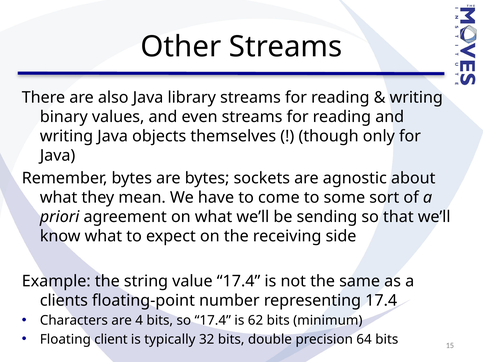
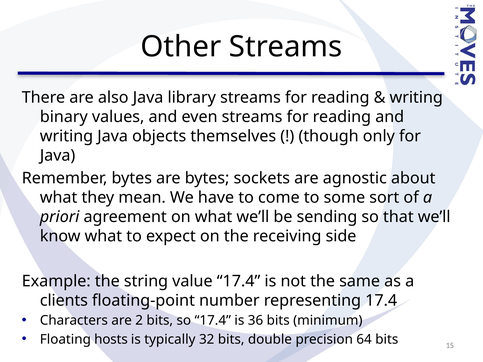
4: 4 -> 2
62: 62 -> 36
client: client -> hosts
